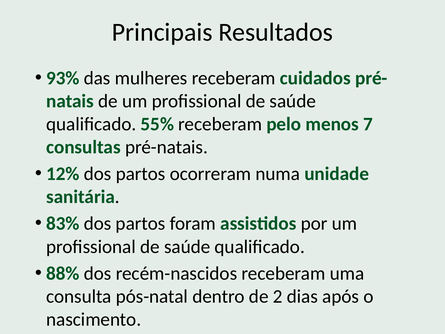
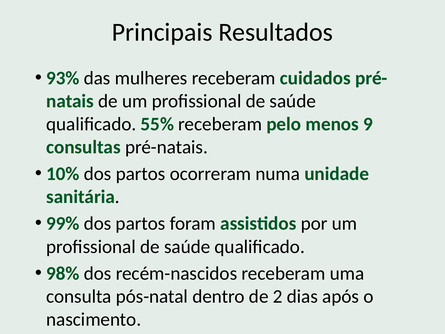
7: 7 -> 9
12%: 12% -> 10%
83%: 83% -> 99%
88%: 88% -> 98%
